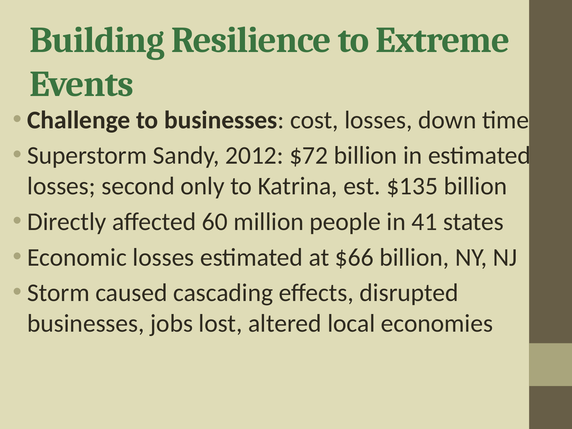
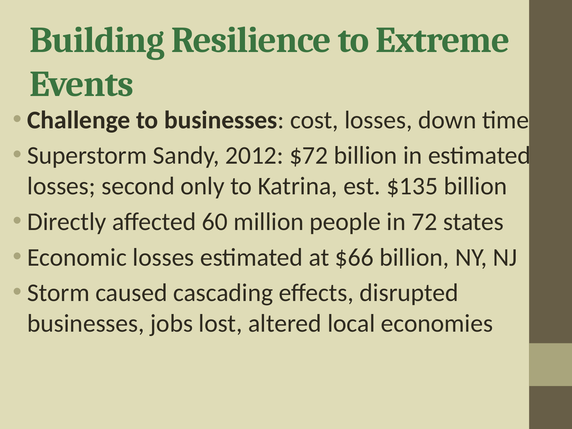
41: 41 -> 72
